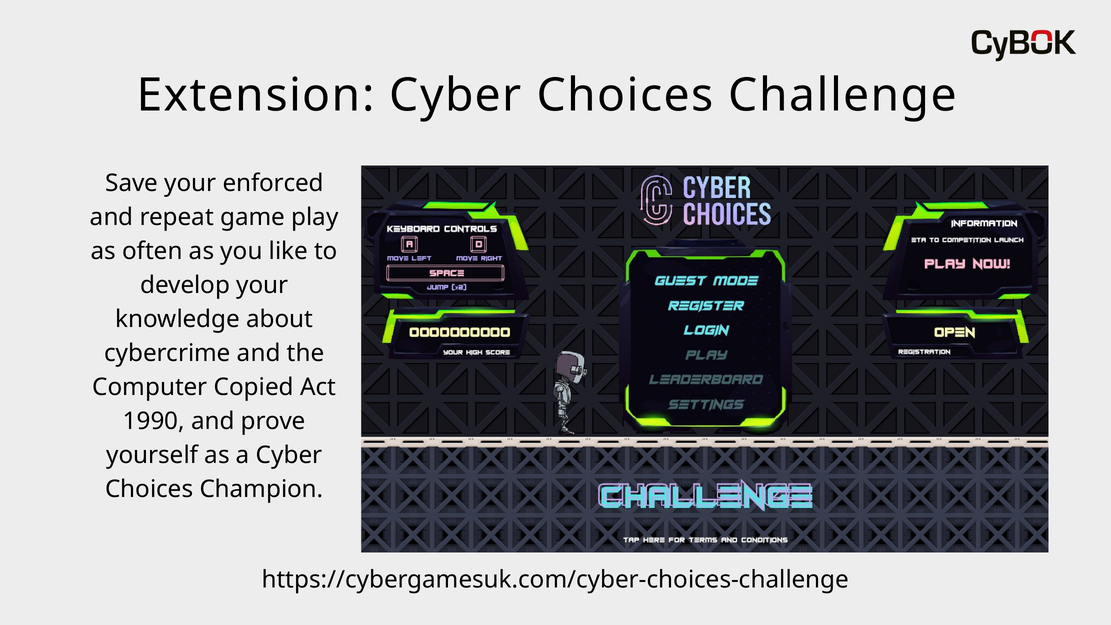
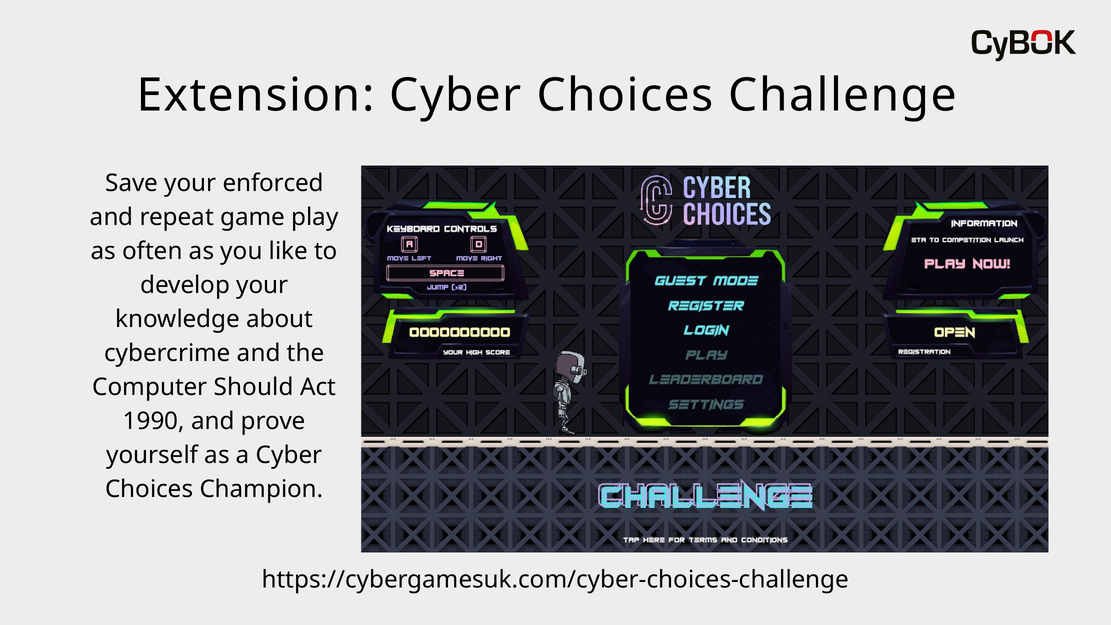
Copied: Copied -> Should
